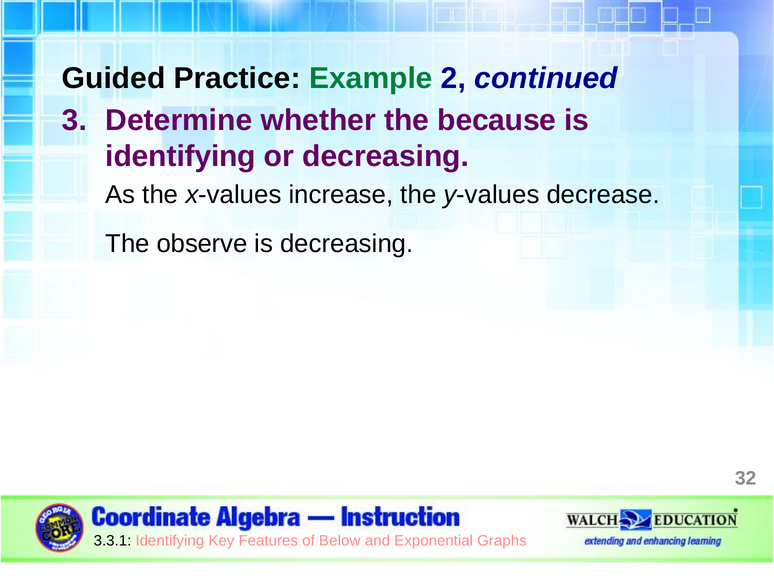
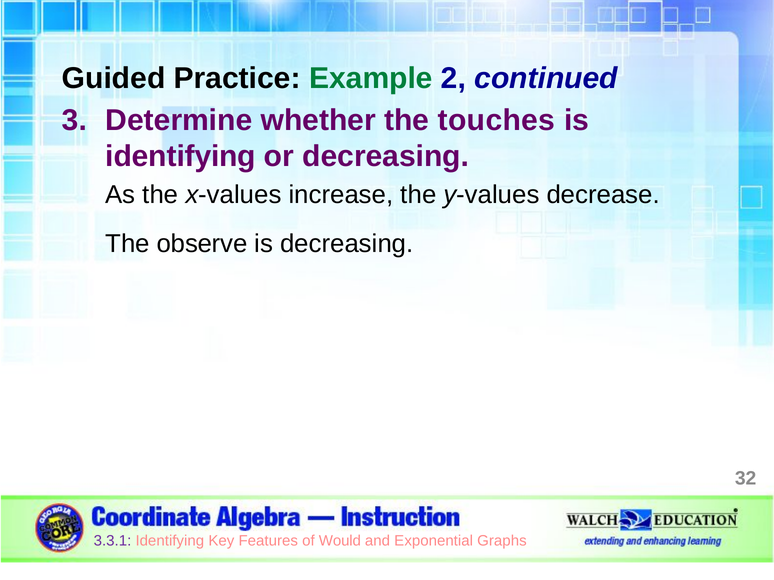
because: because -> touches
3.3.1 colour: black -> purple
Below: Below -> Would
